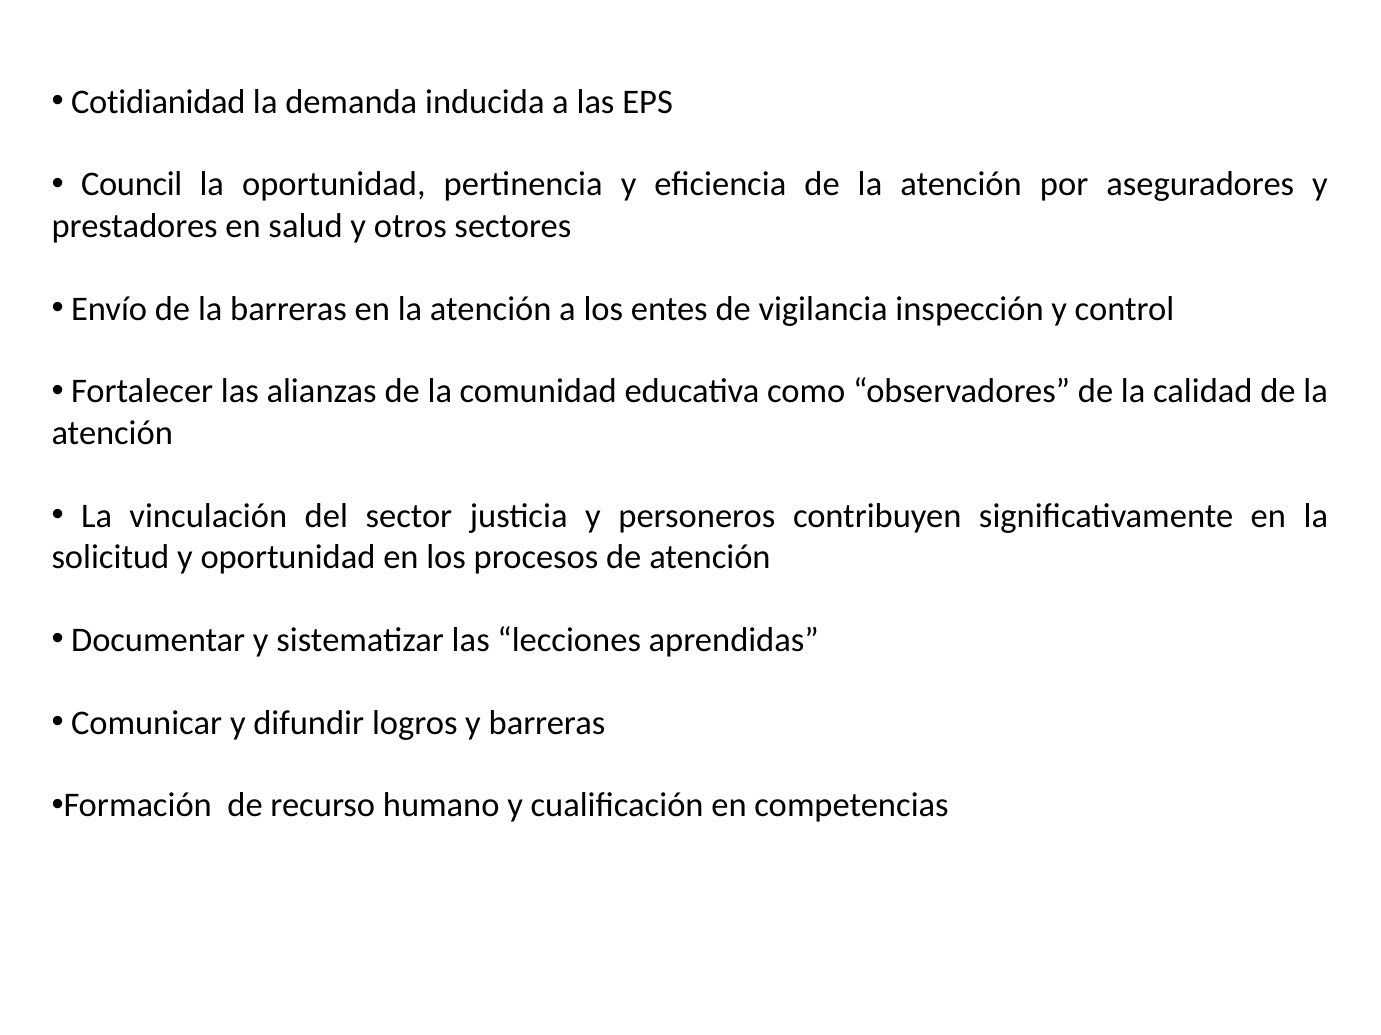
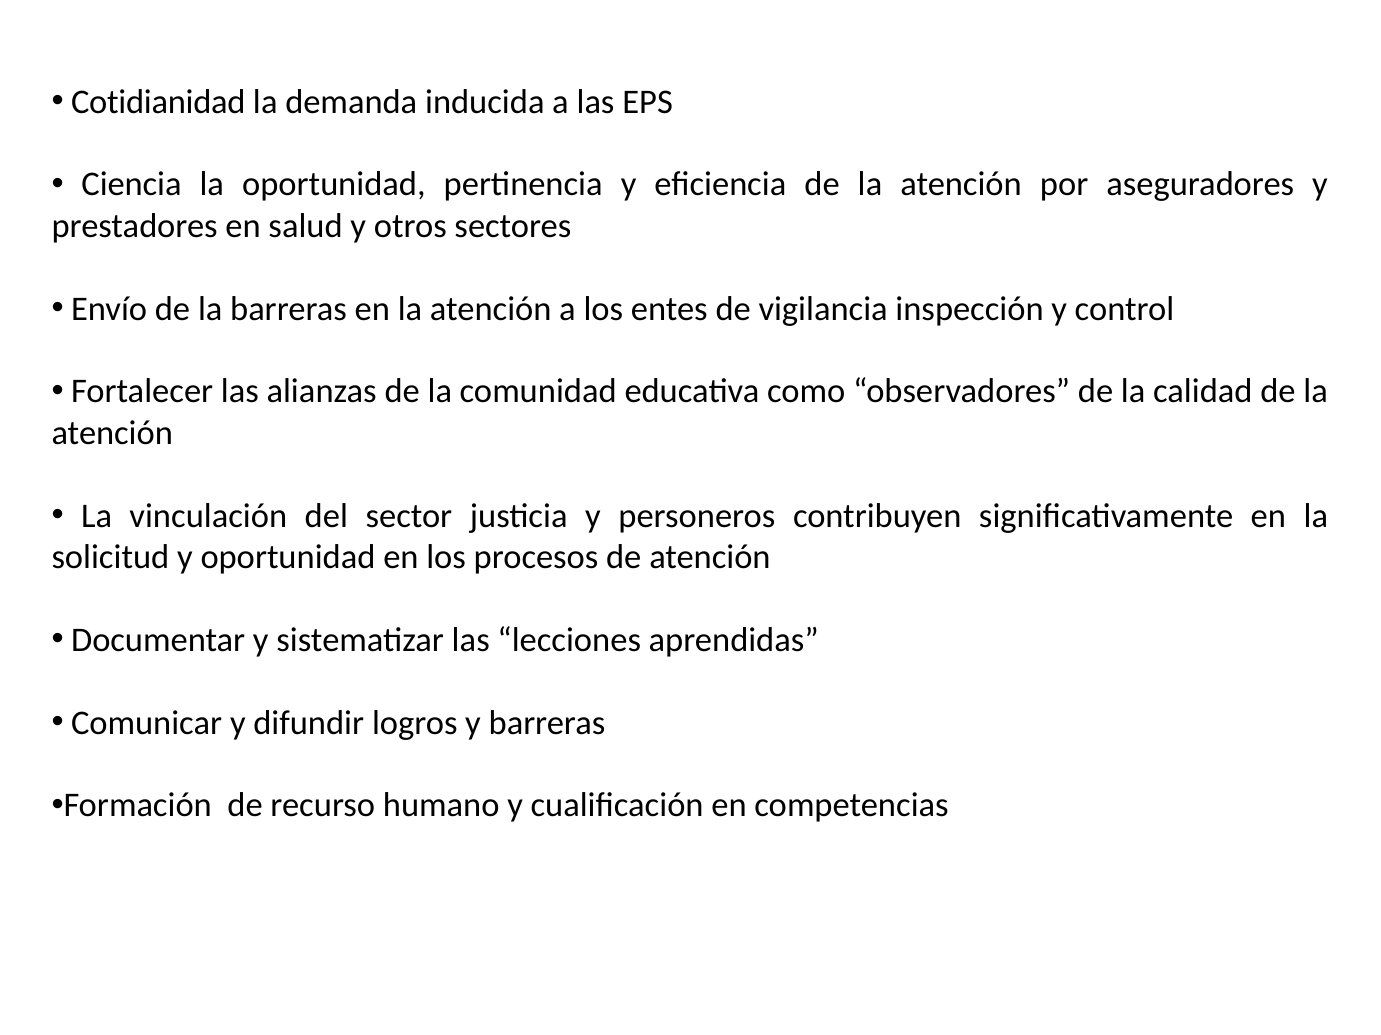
Council: Council -> Ciencia
